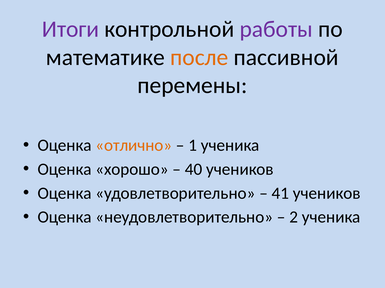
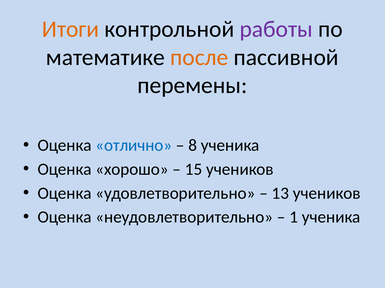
Итоги colour: purple -> orange
отлично colour: orange -> blue
1: 1 -> 8
40: 40 -> 15
41: 41 -> 13
2: 2 -> 1
